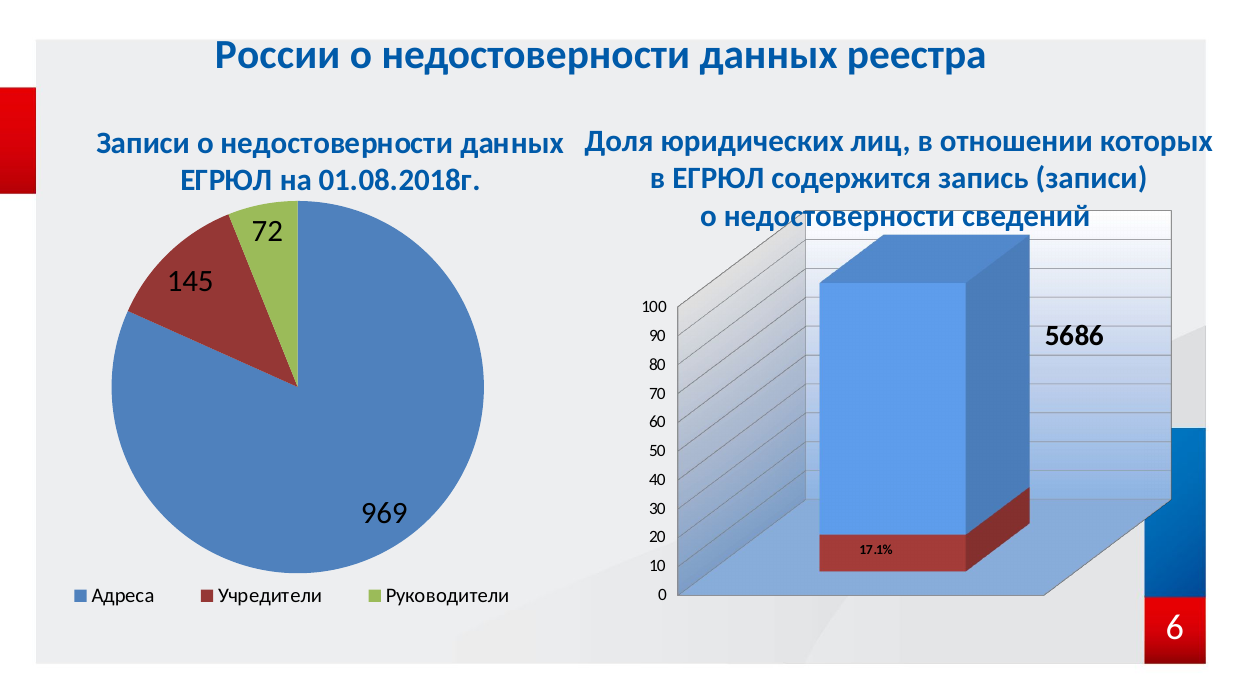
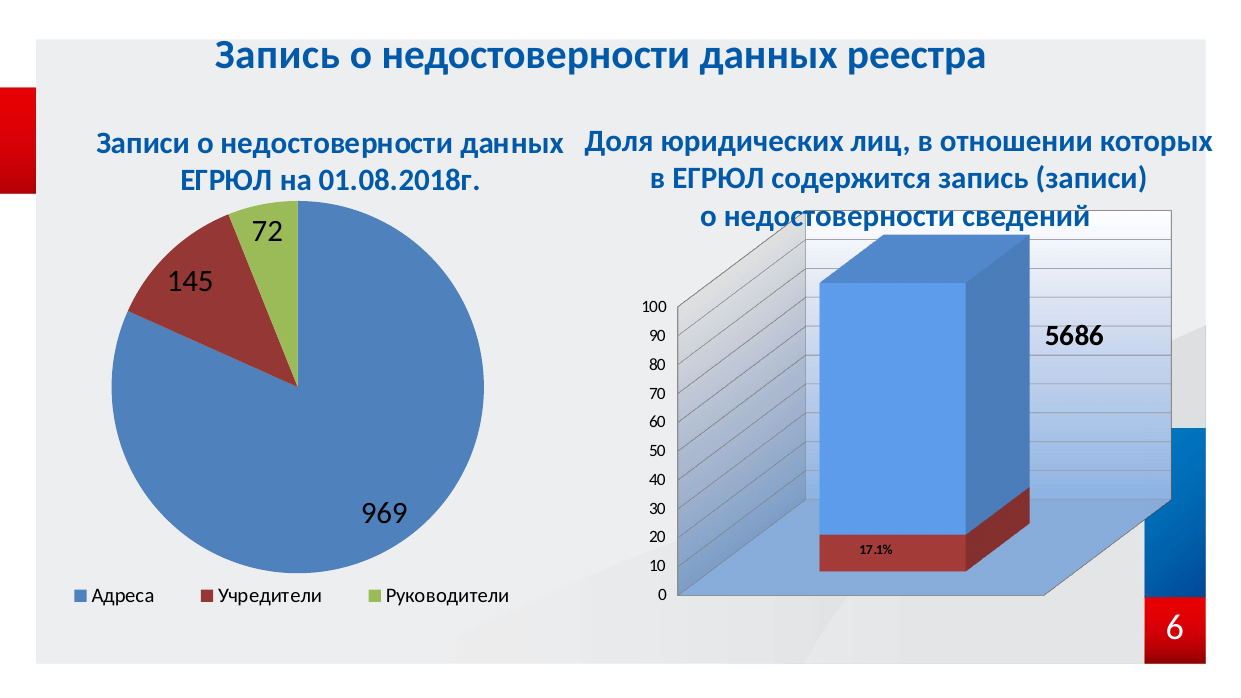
России at (278, 55): России -> Запись
